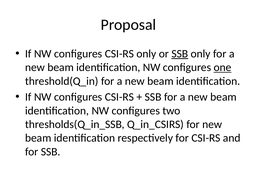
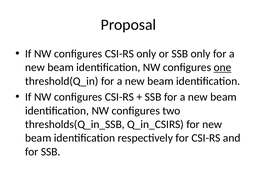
SSB at (180, 54) underline: present -> none
